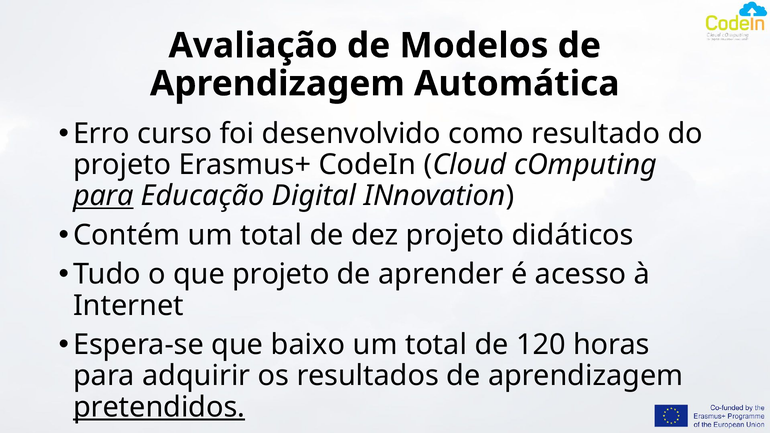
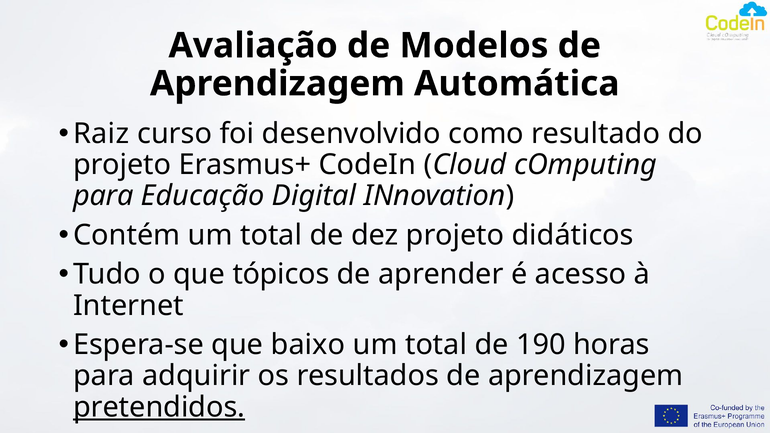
Erro: Erro -> Raiz
para at (103, 196) underline: present -> none
que projeto: projeto -> tópicos
120: 120 -> 190
